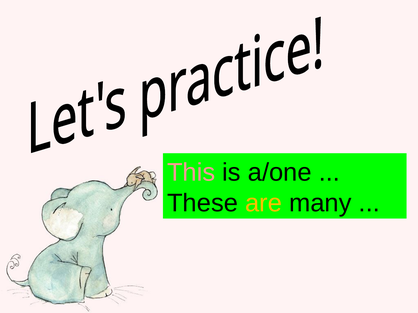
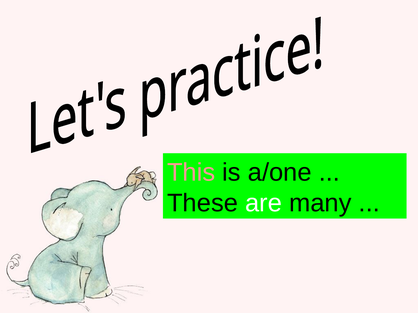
are colour: yellow -> white
